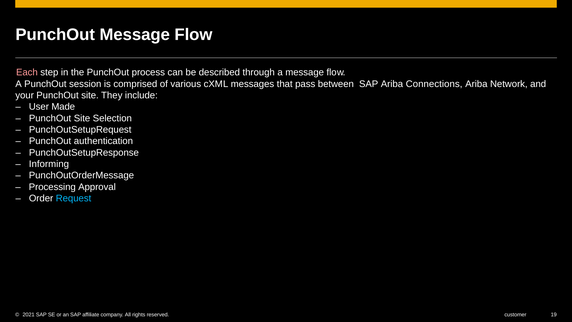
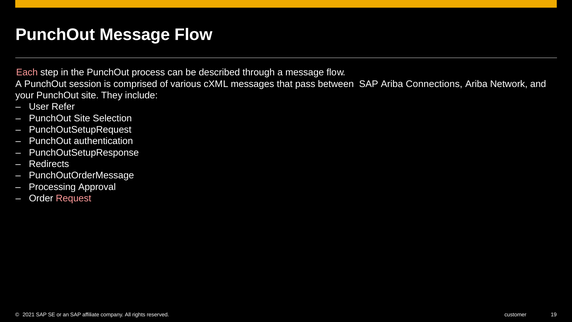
Made: Made -> Refer
Informing: Informing -> Redirects
Request colour: light blue -> pink
